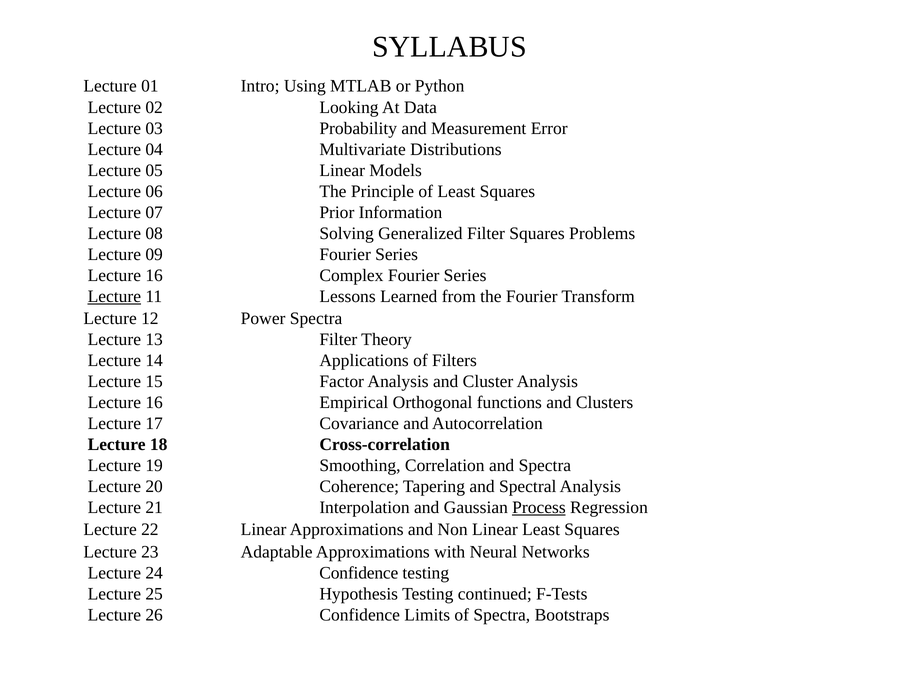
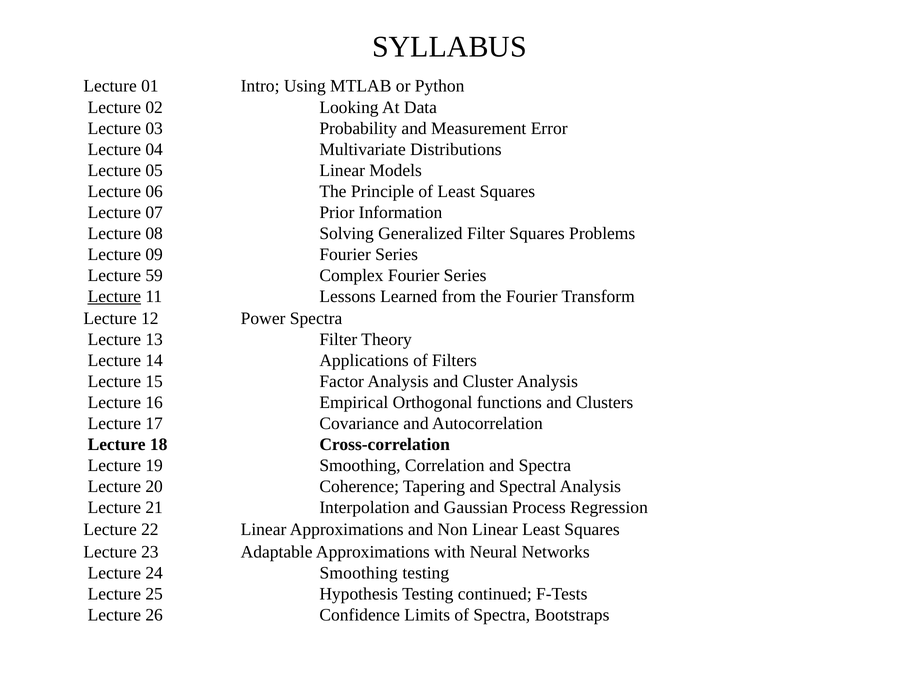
16 at (154, 276): 16 -> 59
Process underline: present -> none
24 Confidence: Confidence -> Smoothing
